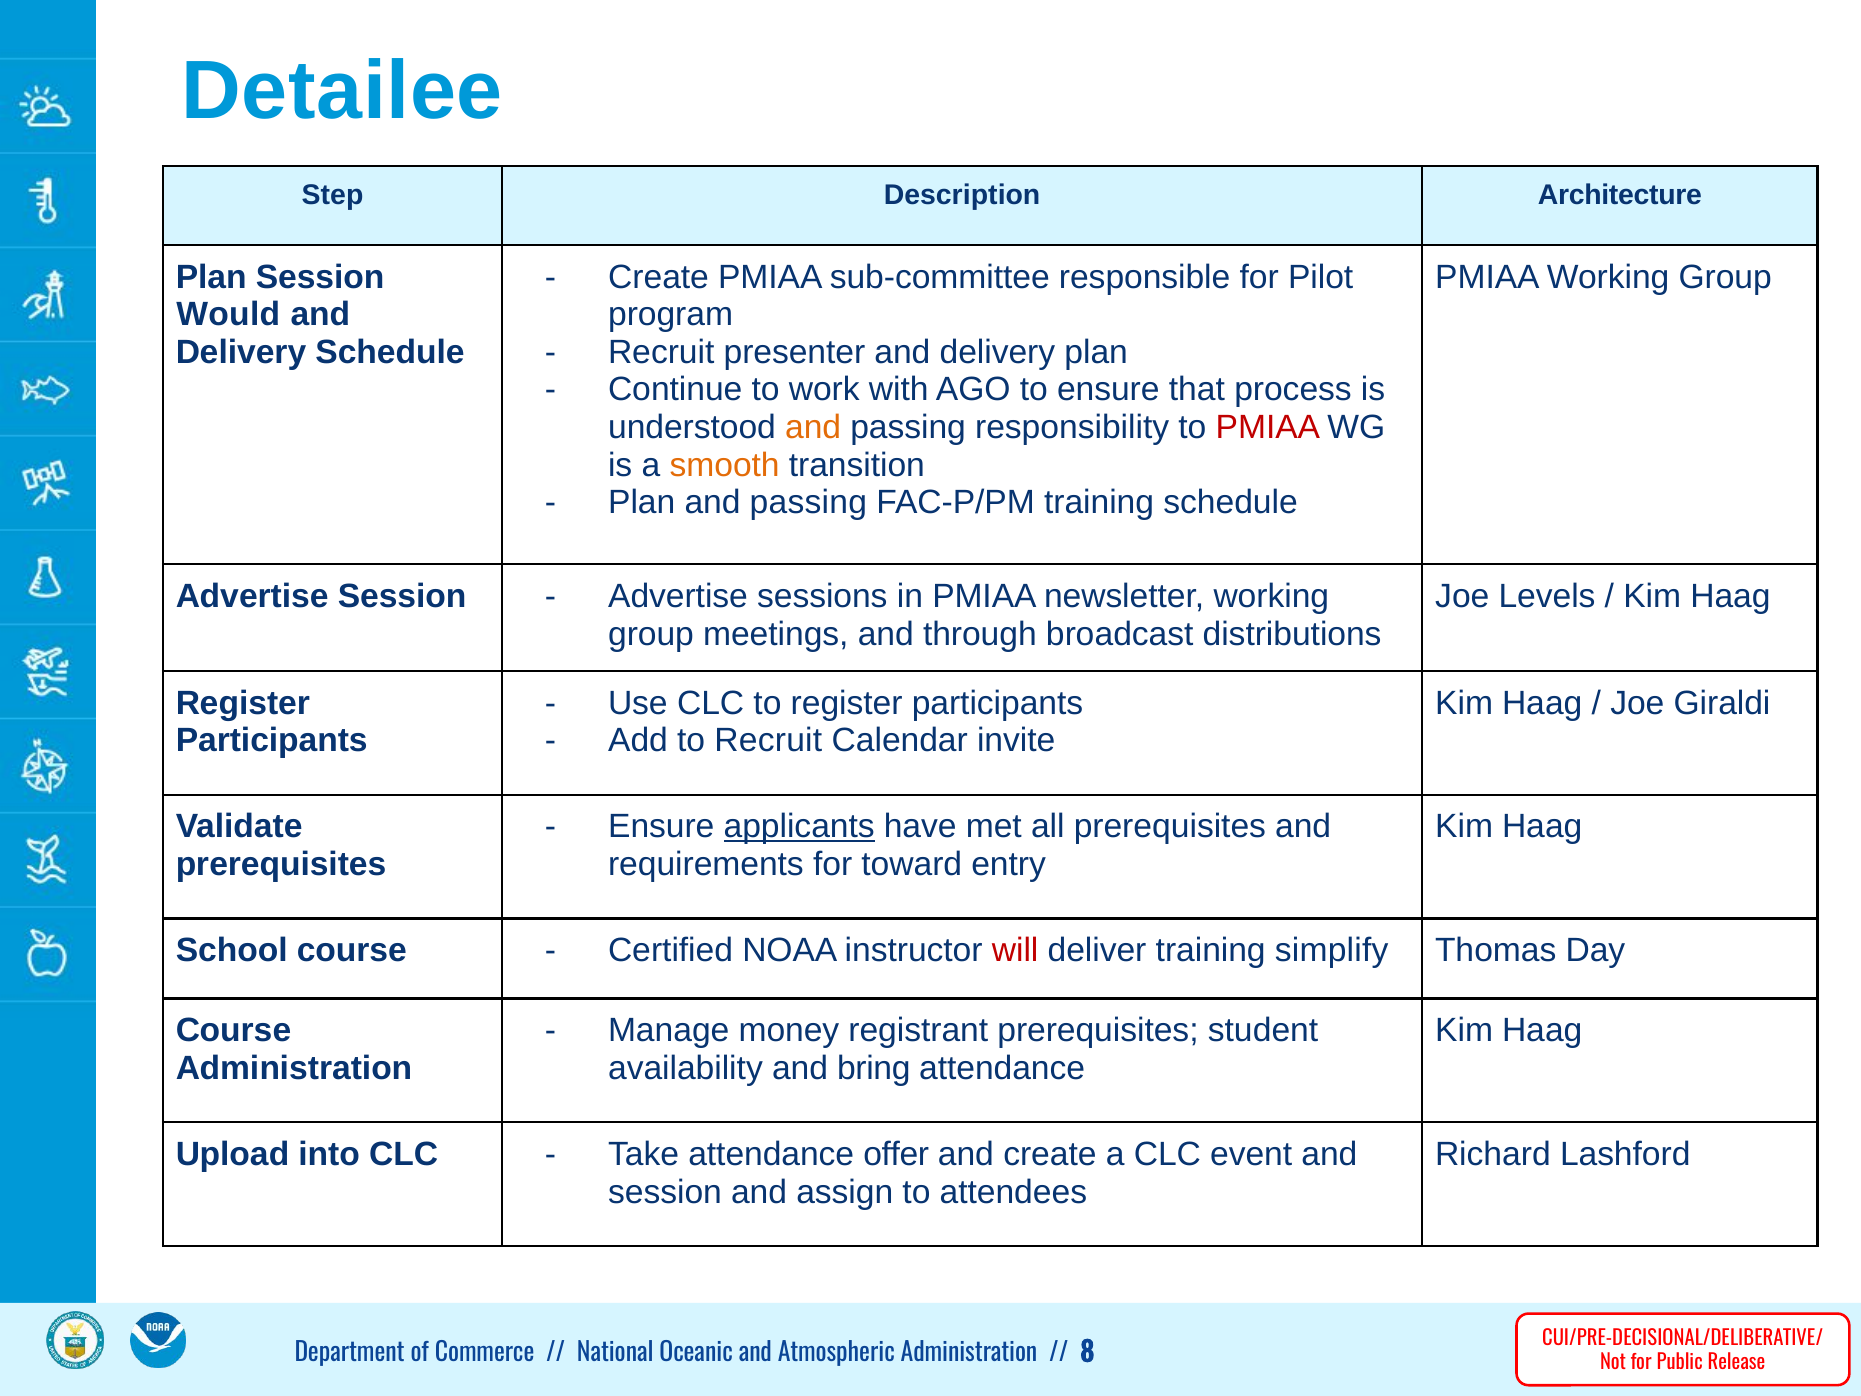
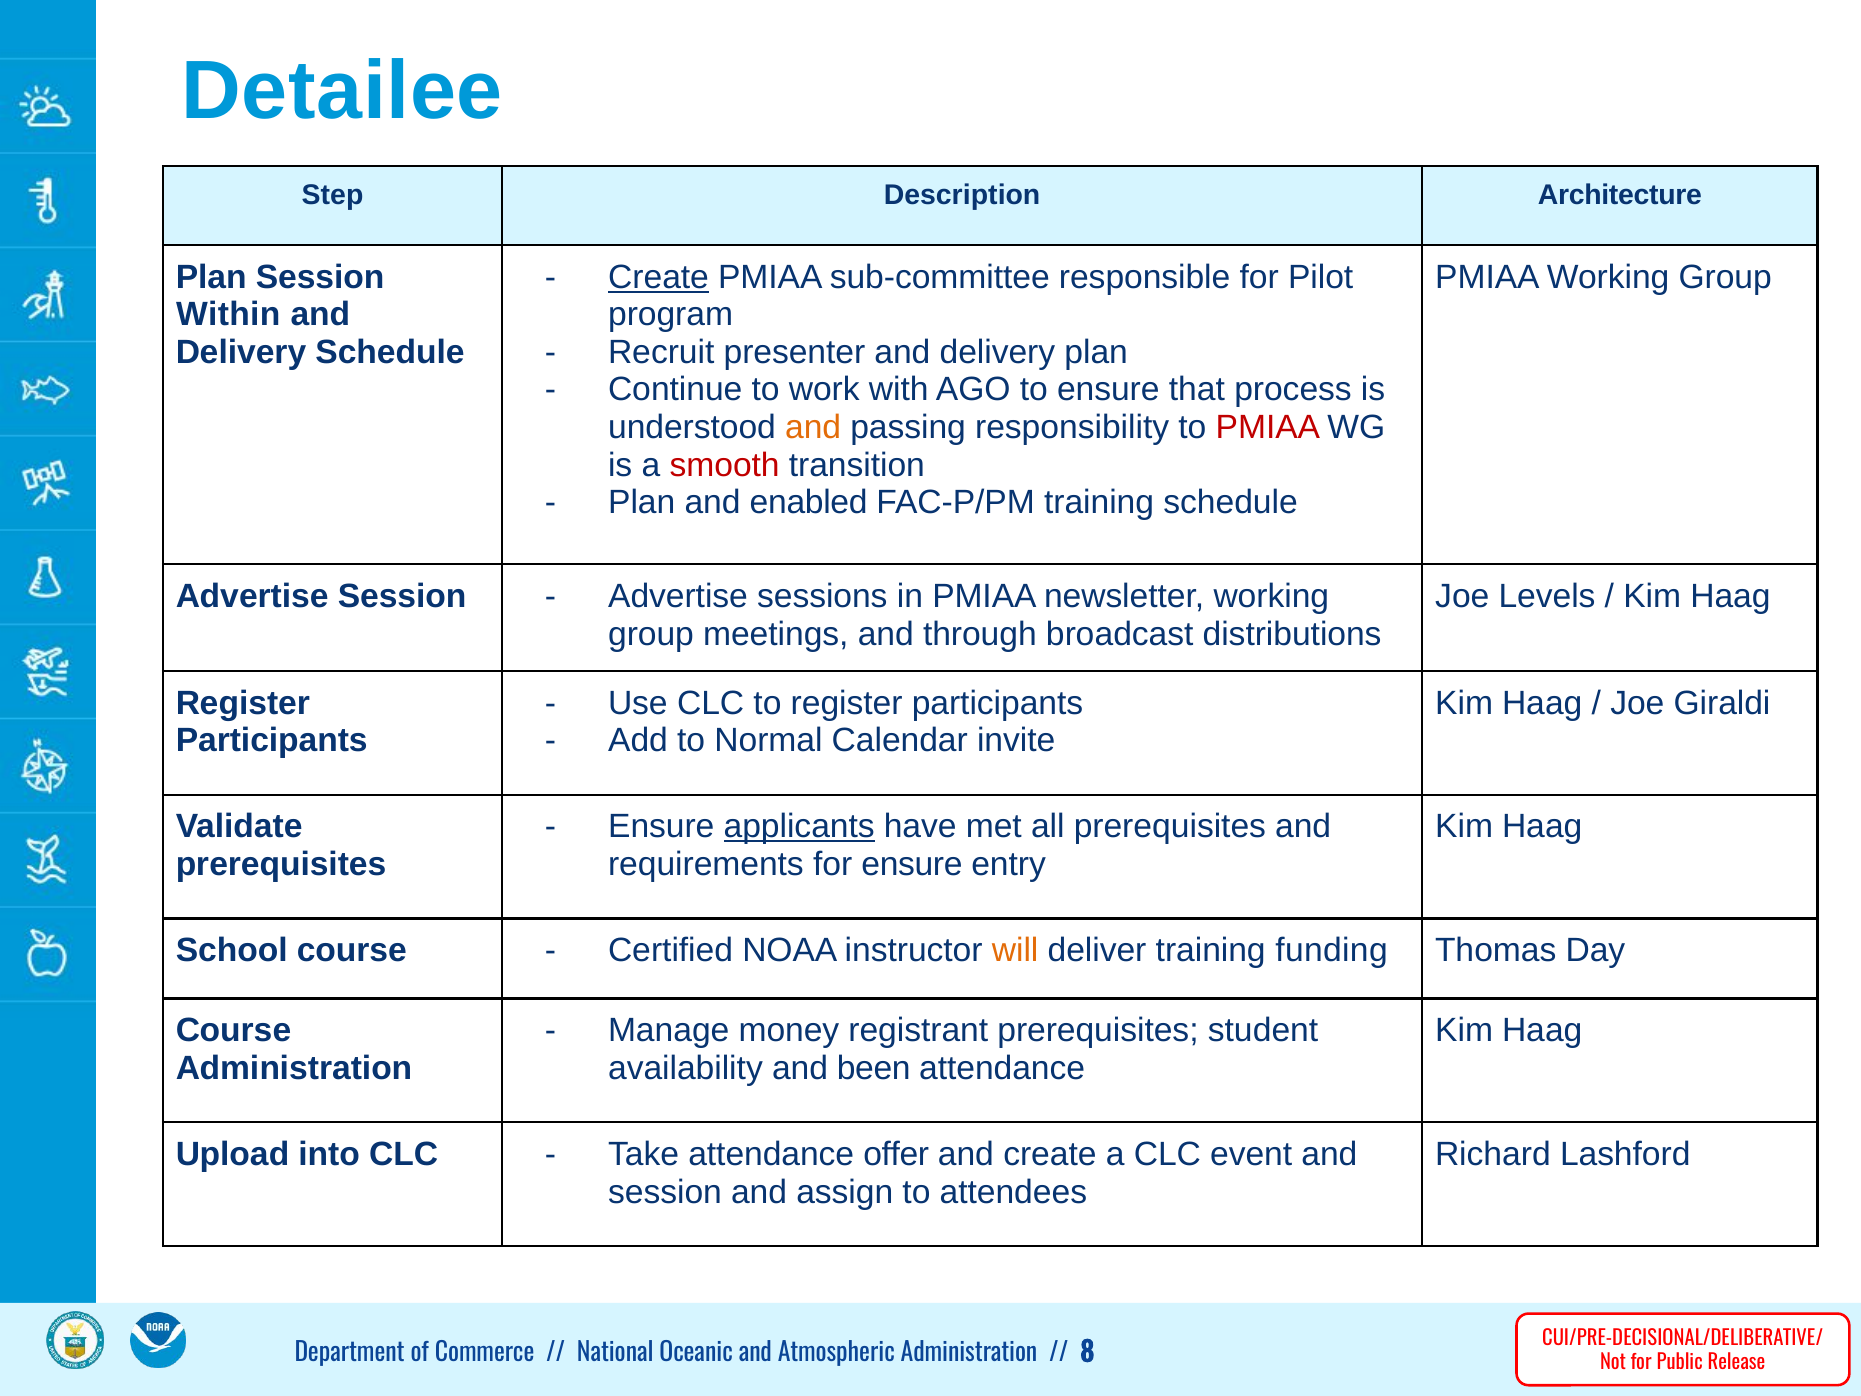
Create at (659, 277) underline: none -> present
Would: Would -> Within
smooth colour: orange -> red
Plan and passing: passing -> enabled
to Recruit: Recruit -> Normal
for toward: toward -> ensure
will colour: red -> orange
simplify: simplify -> funding
bring: bring -> been
